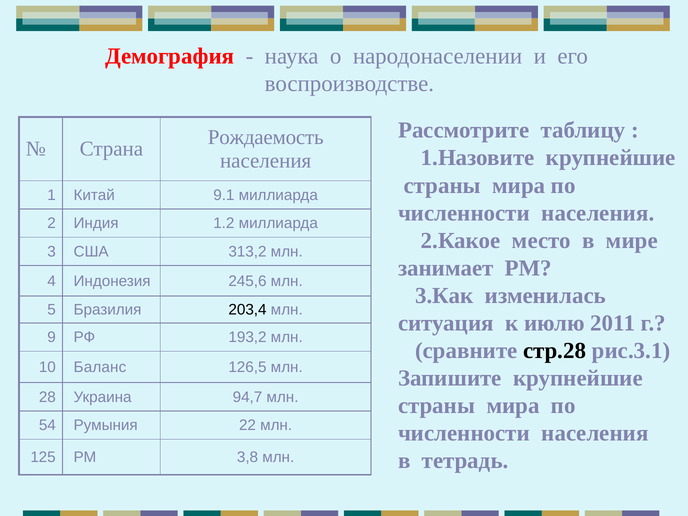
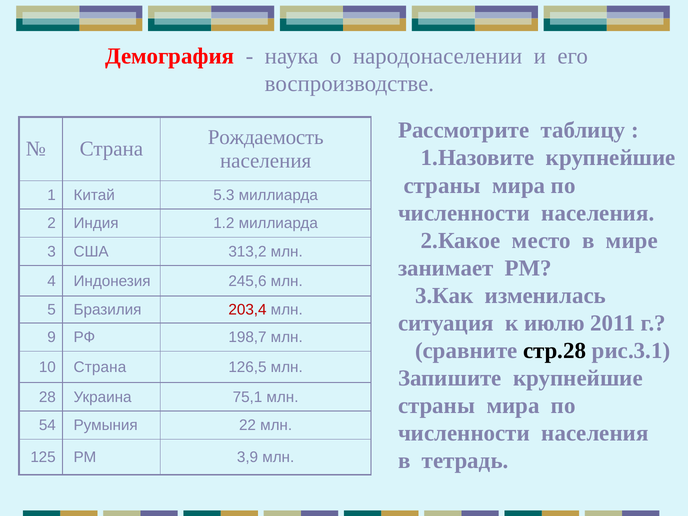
9.1: 9.1 -> 5.3
203,4 colour: black -> red
193,2: 193,2 -> 198,7
10 Баланс: Баланс -> Страна
94,7: 94,7 -> 75,1
3,8: 3,8 -> 3,9
